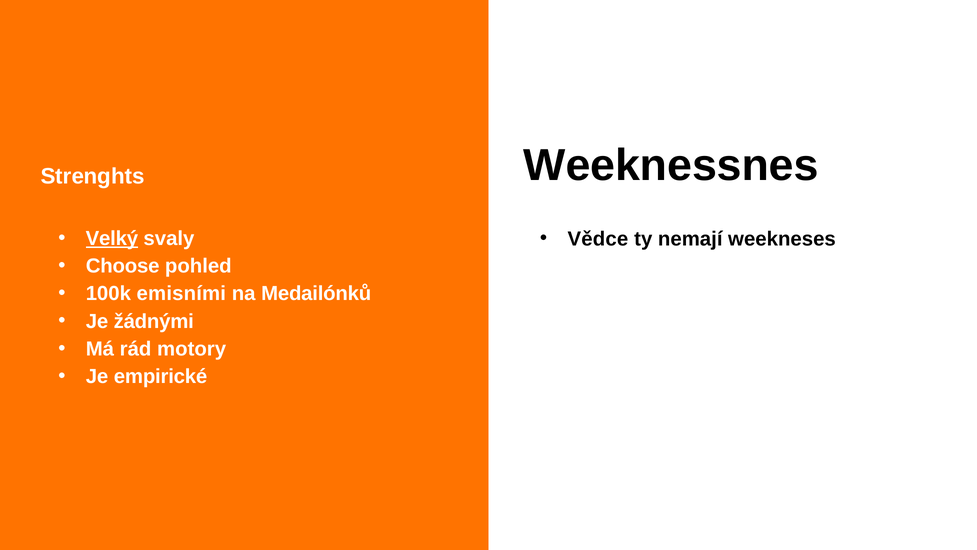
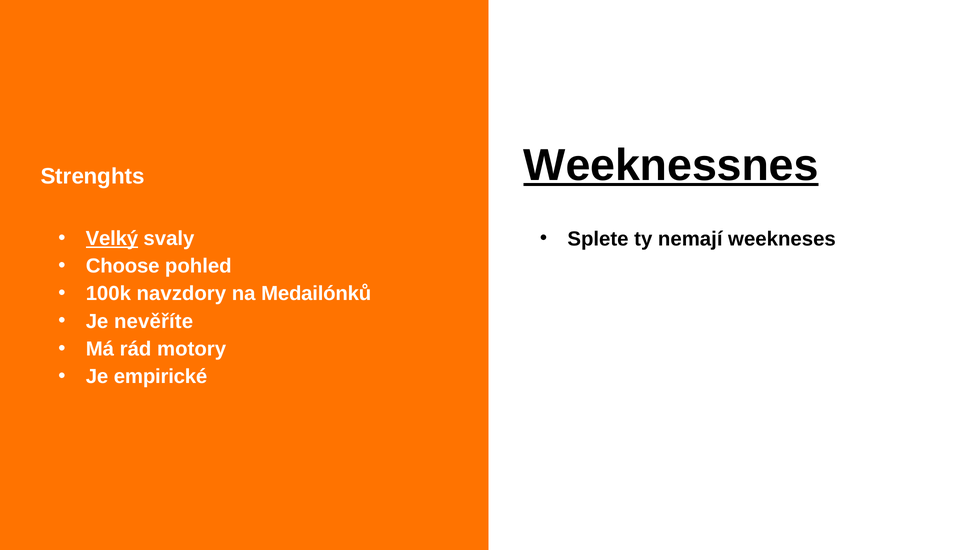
Weeknessnes underline: none -> present
Vědce: Vědce -> Splete
emisními: emisními -> navzdory
žádnými: žádnými -> nevěříte
